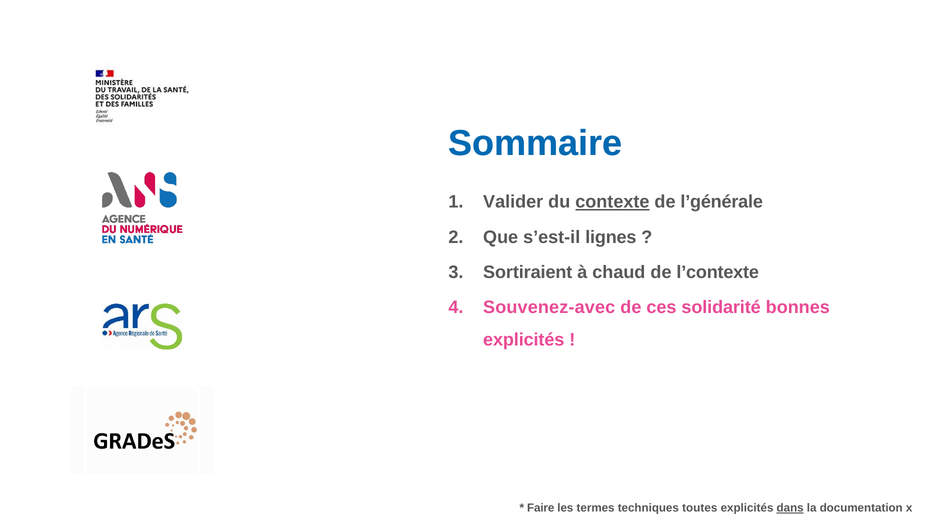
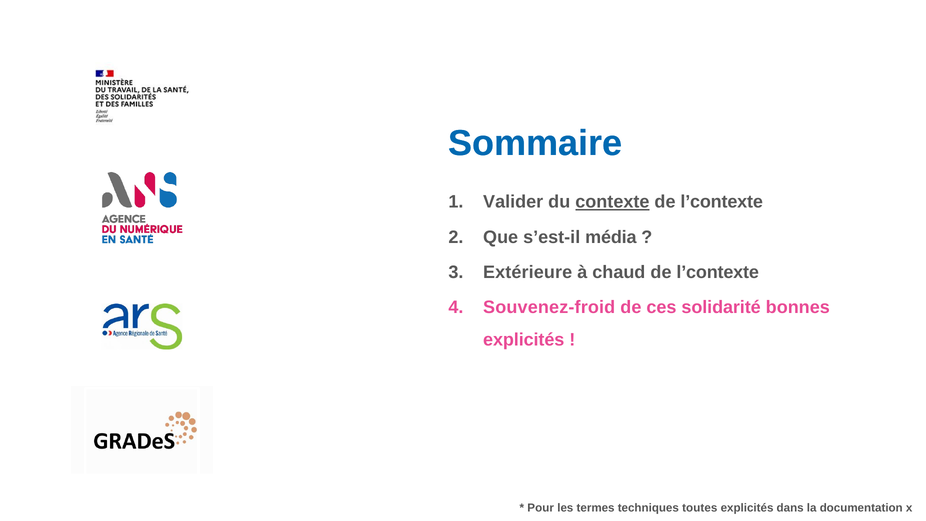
l’générale at (722, 202): l’générale -> l’contexte
lignes: lignes -> média
Sortiraient: Sortiraient -> Extérieure
Souvenez-avec: Souvenez-avec -> Souvenez-froid
Faire: Faire -> Pour
dans underline: present -> none
